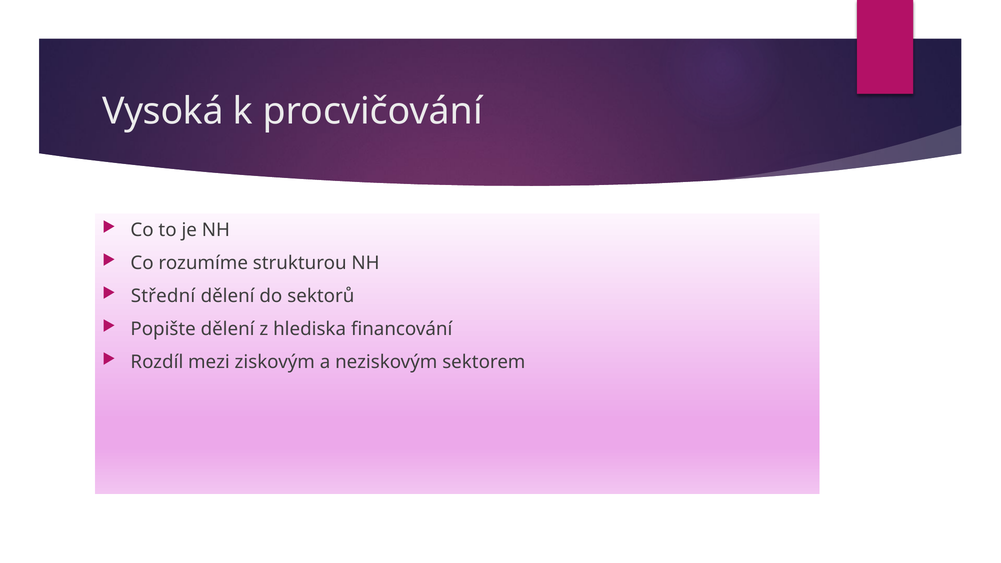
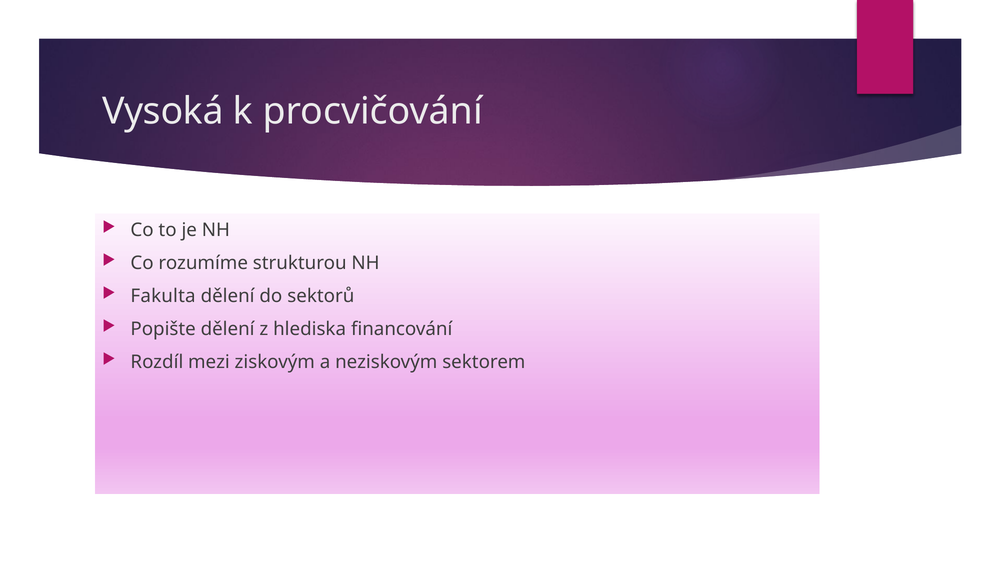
Střední: Střední -> Fakulta
